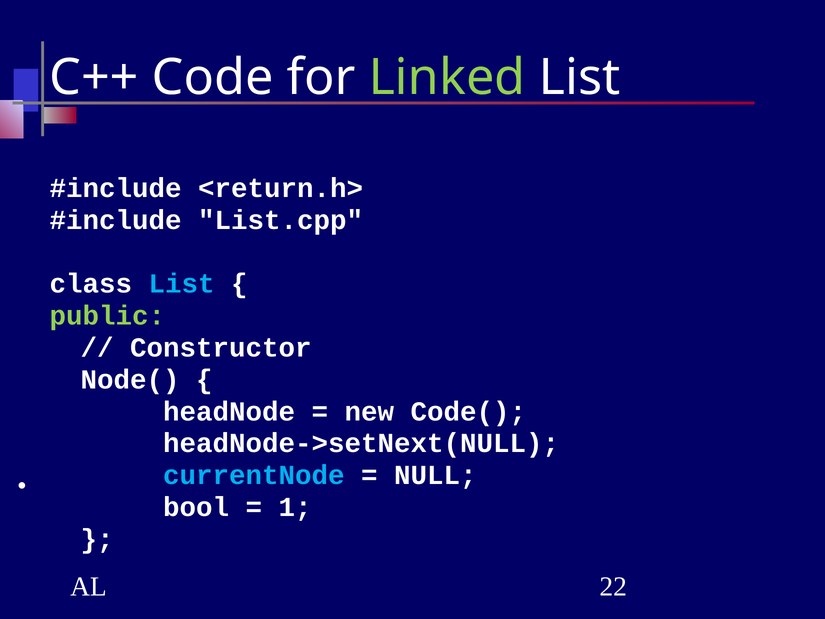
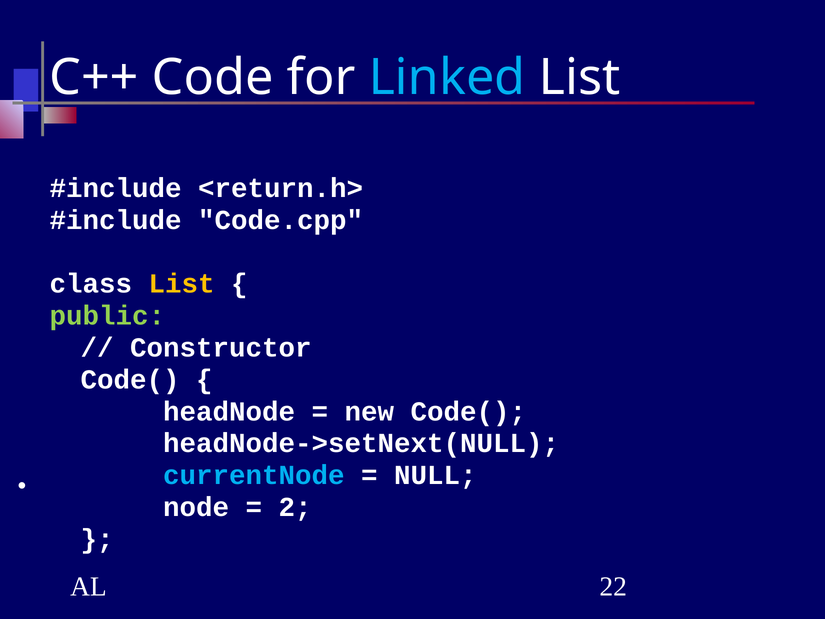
Linked colour: light green -> light blue
List.cpp: List.cpp -> Code.cpp
List at (182, 284) colour: light blue -> yellow
Node( at (130, 379): Node( -> Code(
bool: bool -> node
1: 1 -> 2
